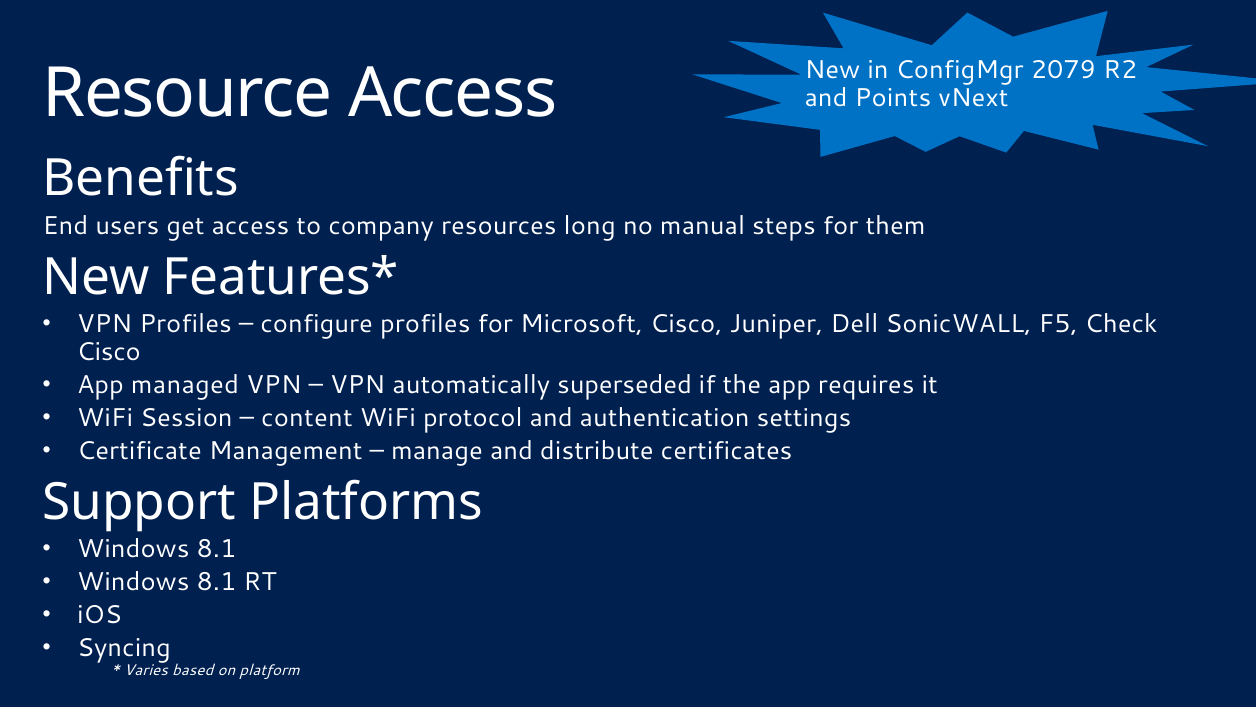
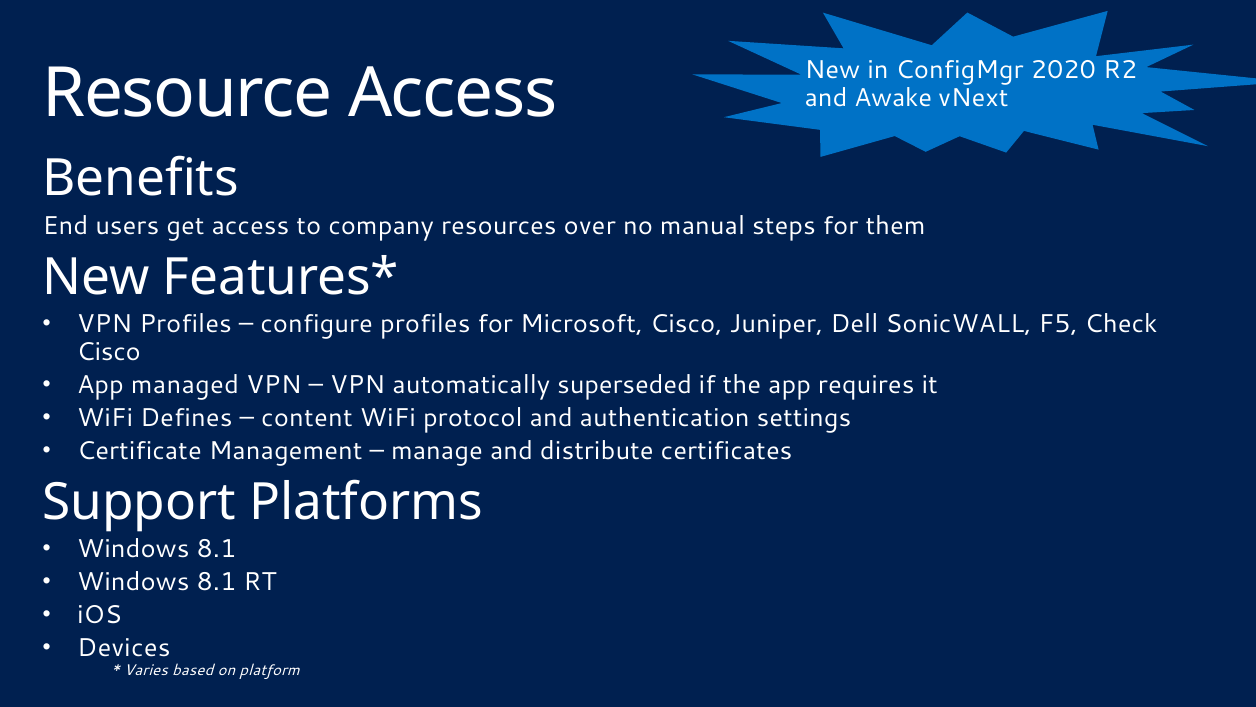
2079: 2079 -> 2020
Points: Points -> Awake
long: long -> over
Session: Session -> Defines
Syncing: Syncing -> Devices
